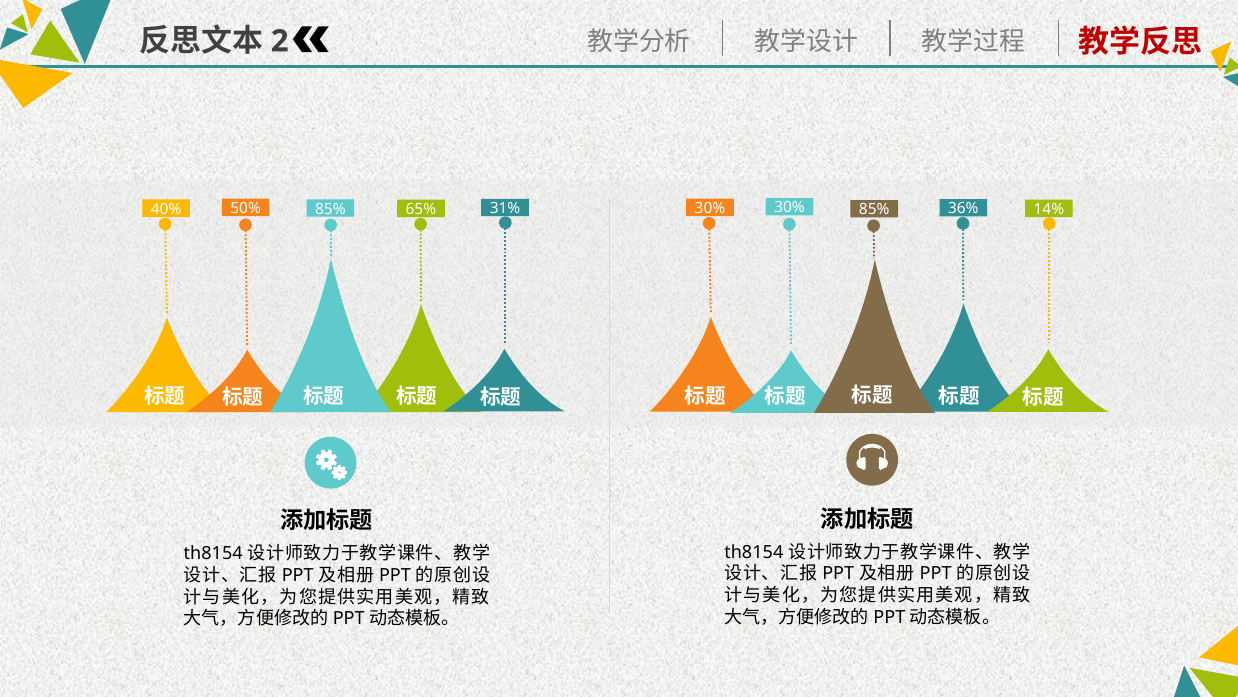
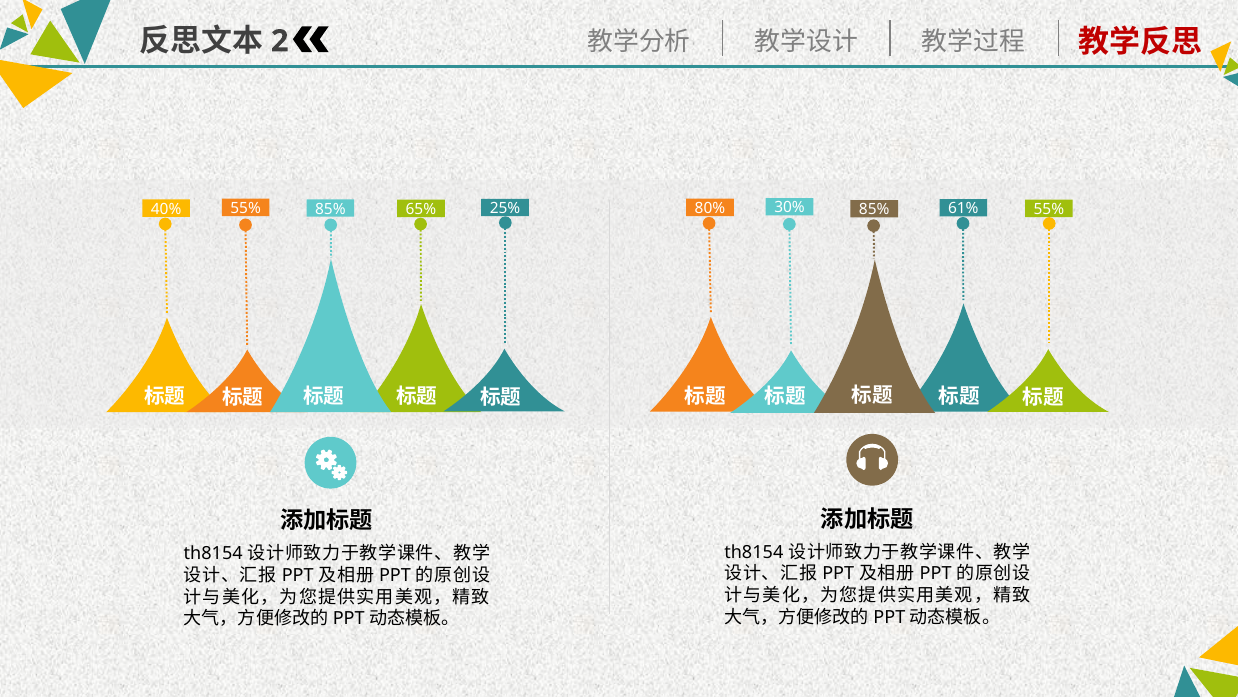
30% at (710, 208): 30% -> 80%
36%: 36% -> 61%
31%: 31% -> 25%
40% 50%: 50% -> 55%
85% 14%: 14% -> 55%
